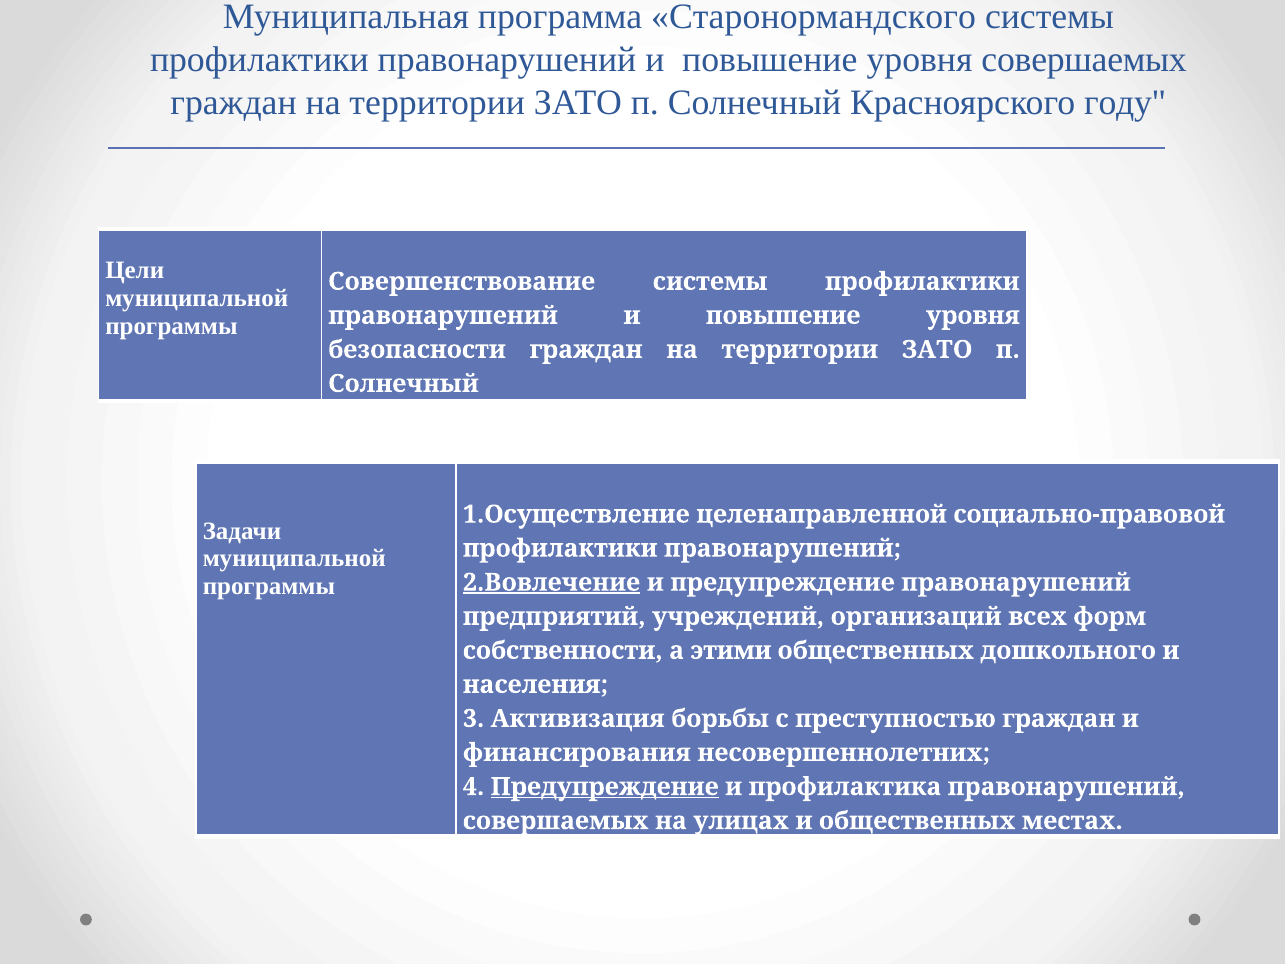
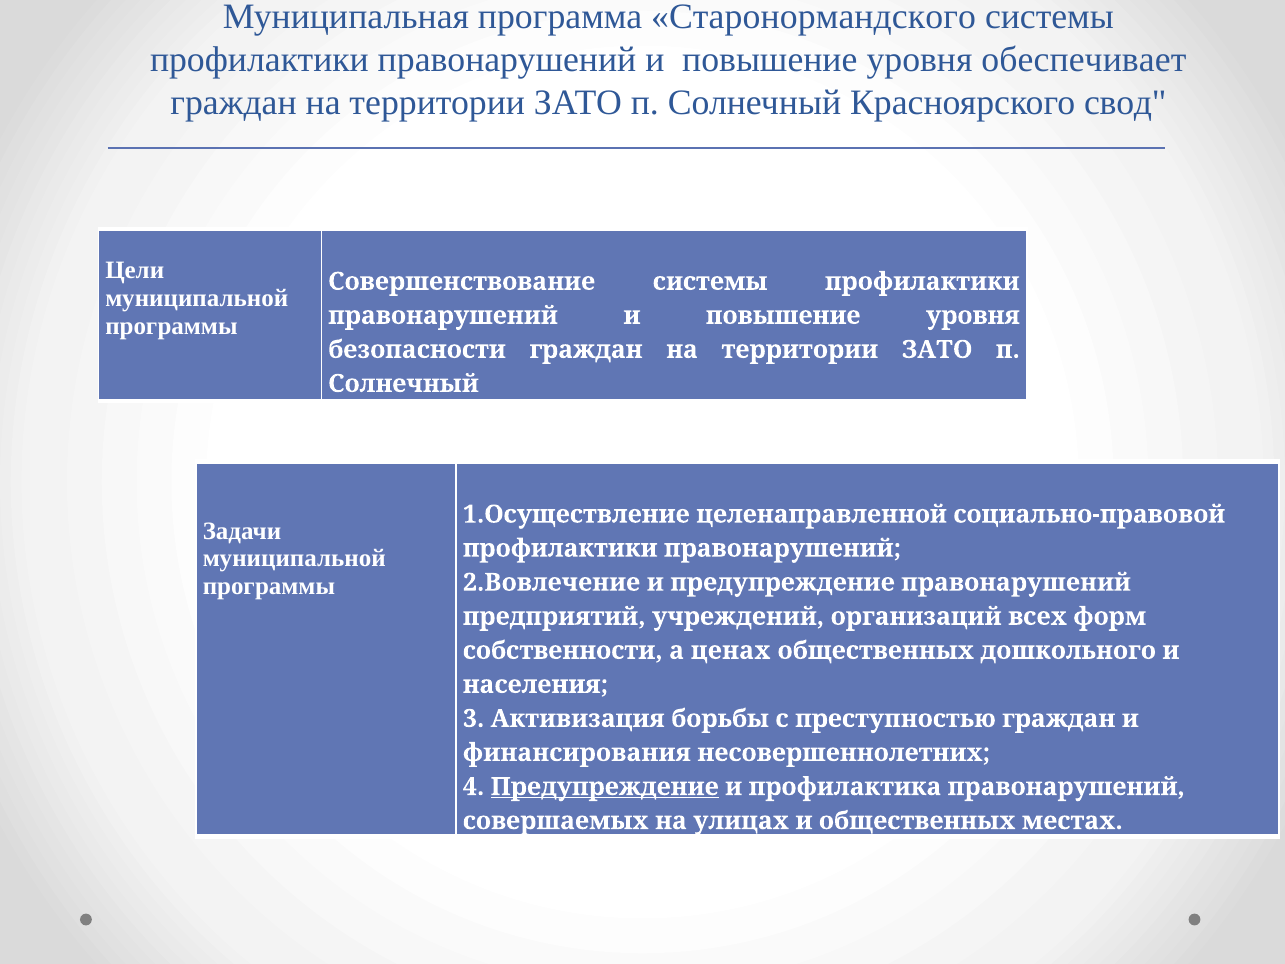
уровня совершаемых: совершаемых -> обеспечивает
году: году -> свод
2.Вовлечение underline: present -> none
этими: этими -> ценах
